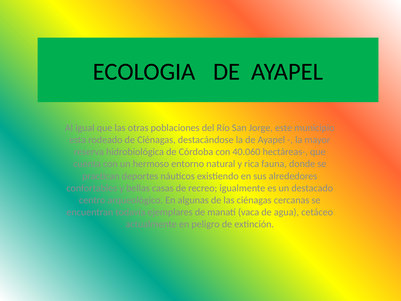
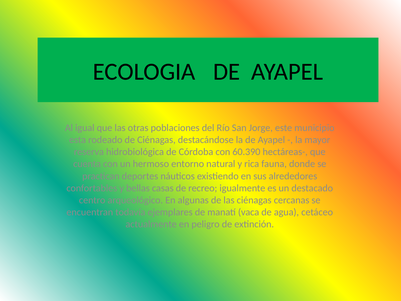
40.060: 40.060 -> 60.390
